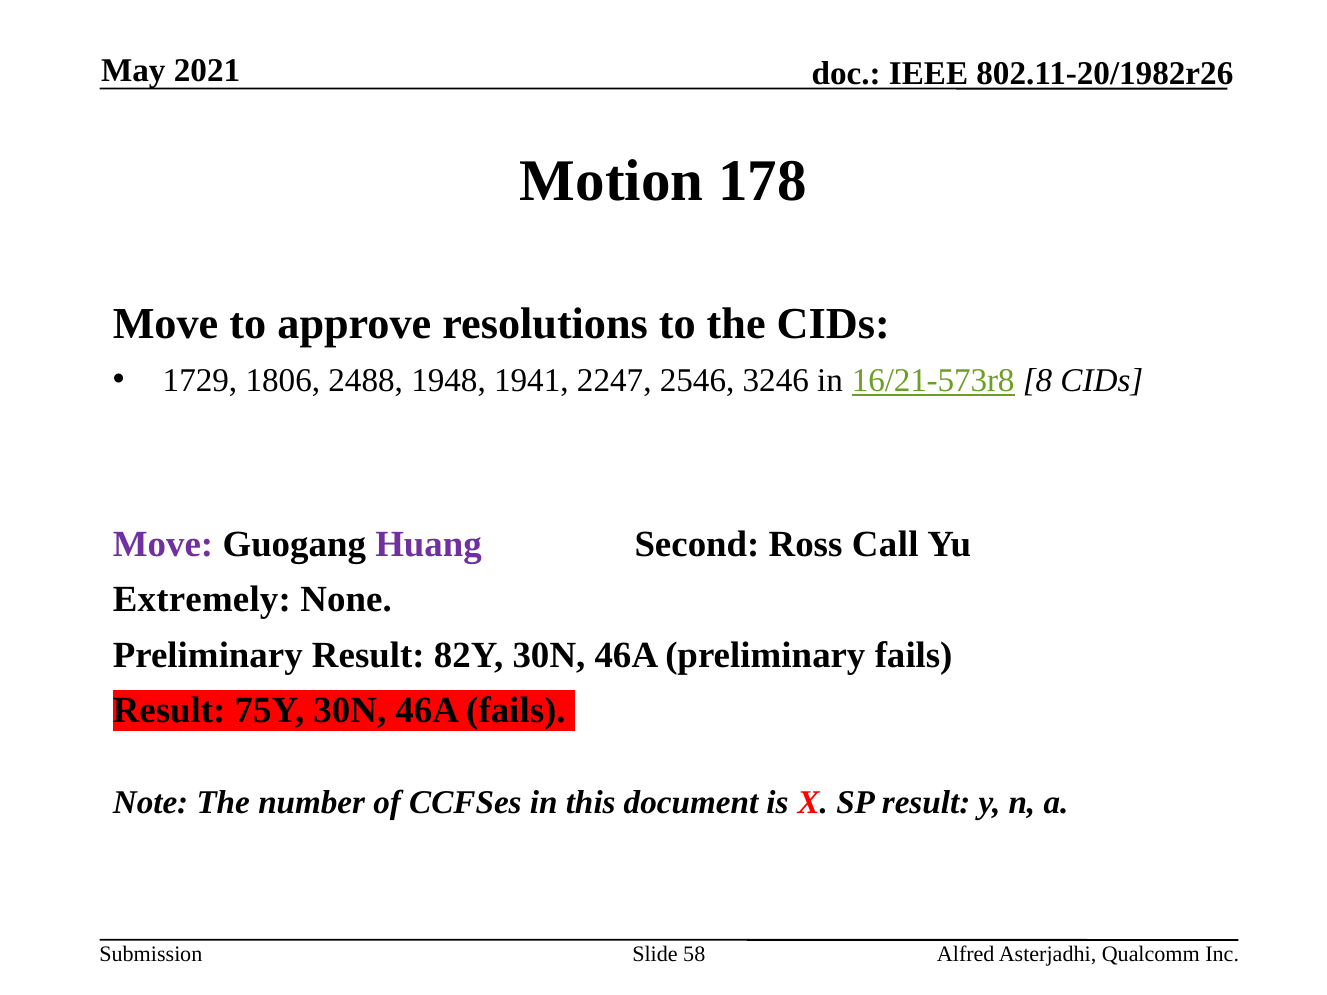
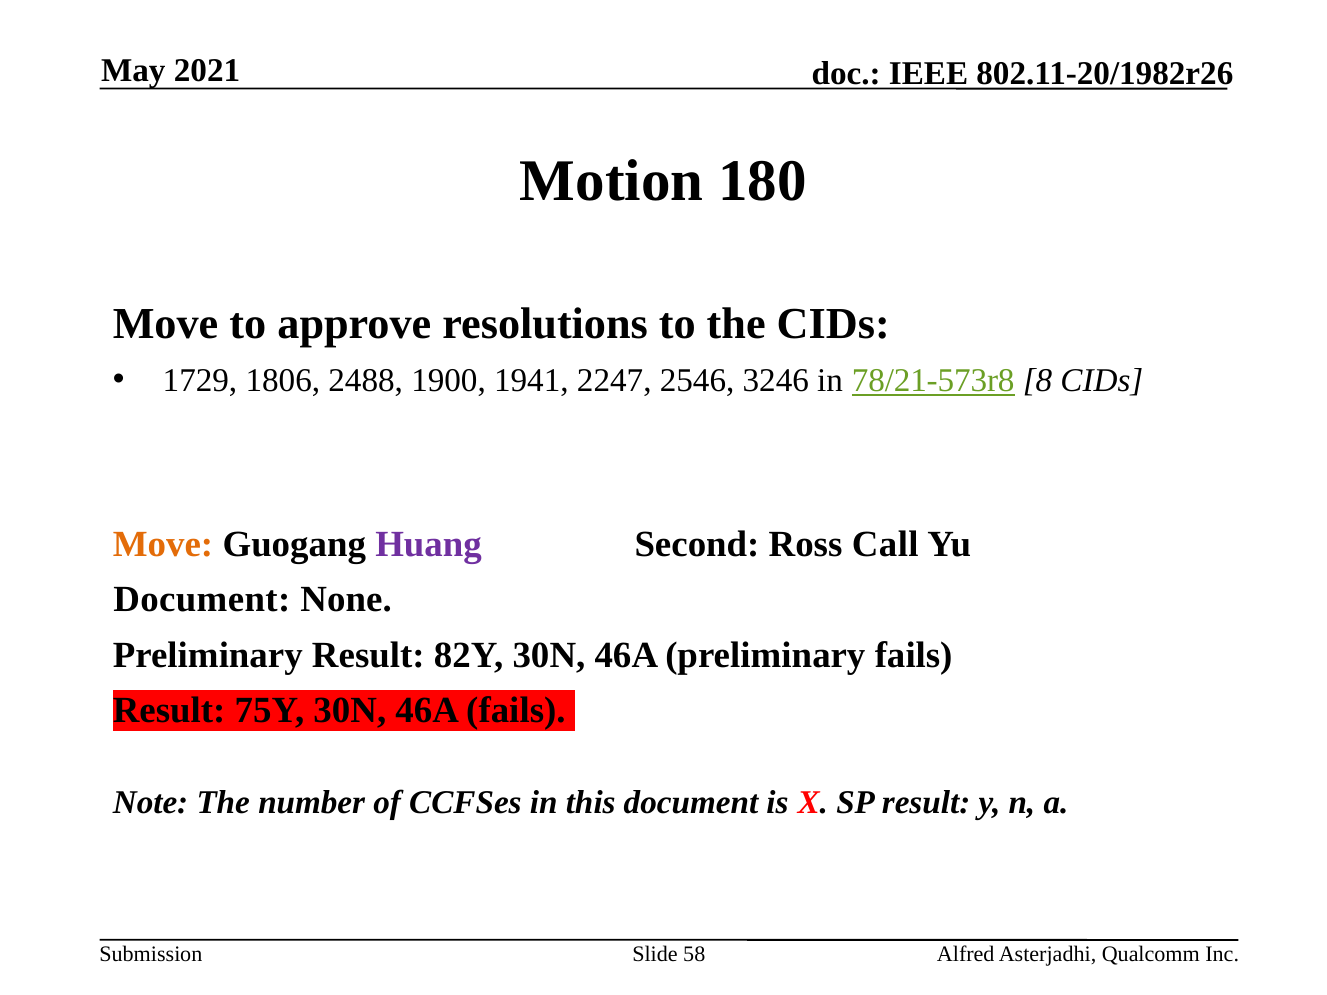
178: 178 -> 180
1948: 1948 -> 1900
16/21-573r8: 16/21-573r8 -> 78/21-573r8
Move at (163, 545) colour: purple -> orange
Extremely at (202, 600): Extremely -> Document
